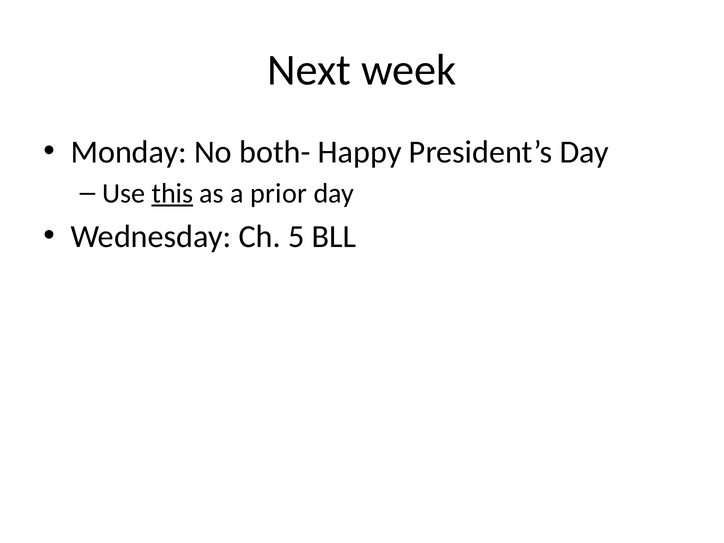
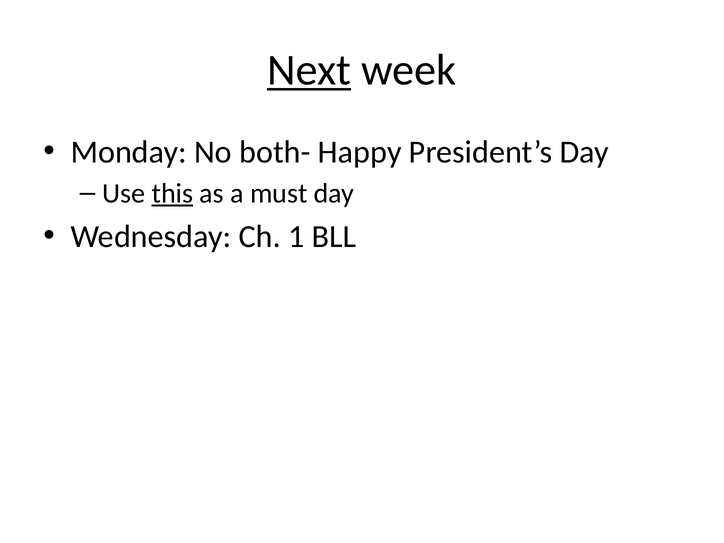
Next underline: none -> present
prior: prior -> must
5: 5 -> 1
